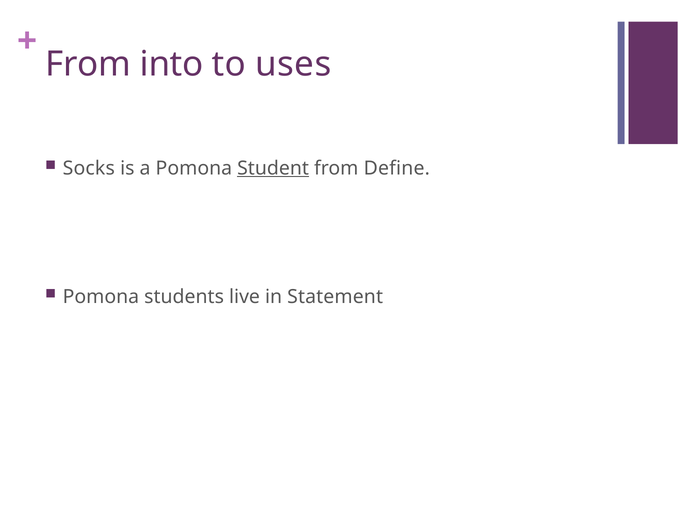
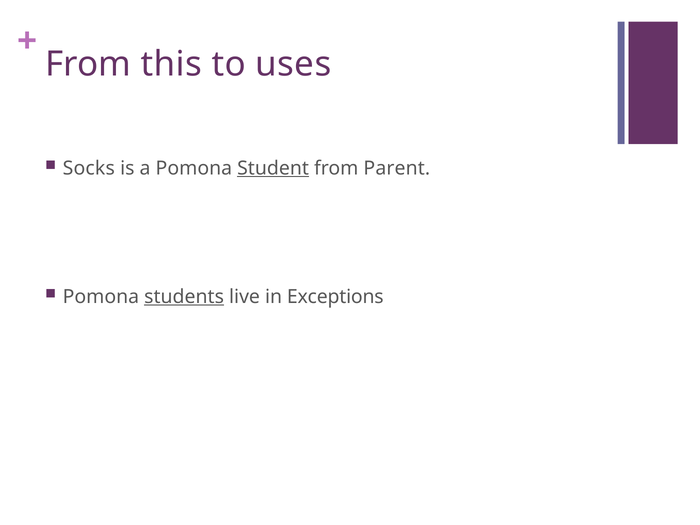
into: into -> this
Define: Define -> Parent
students underline: none -> present
Statement: Statement -> Exceptions
